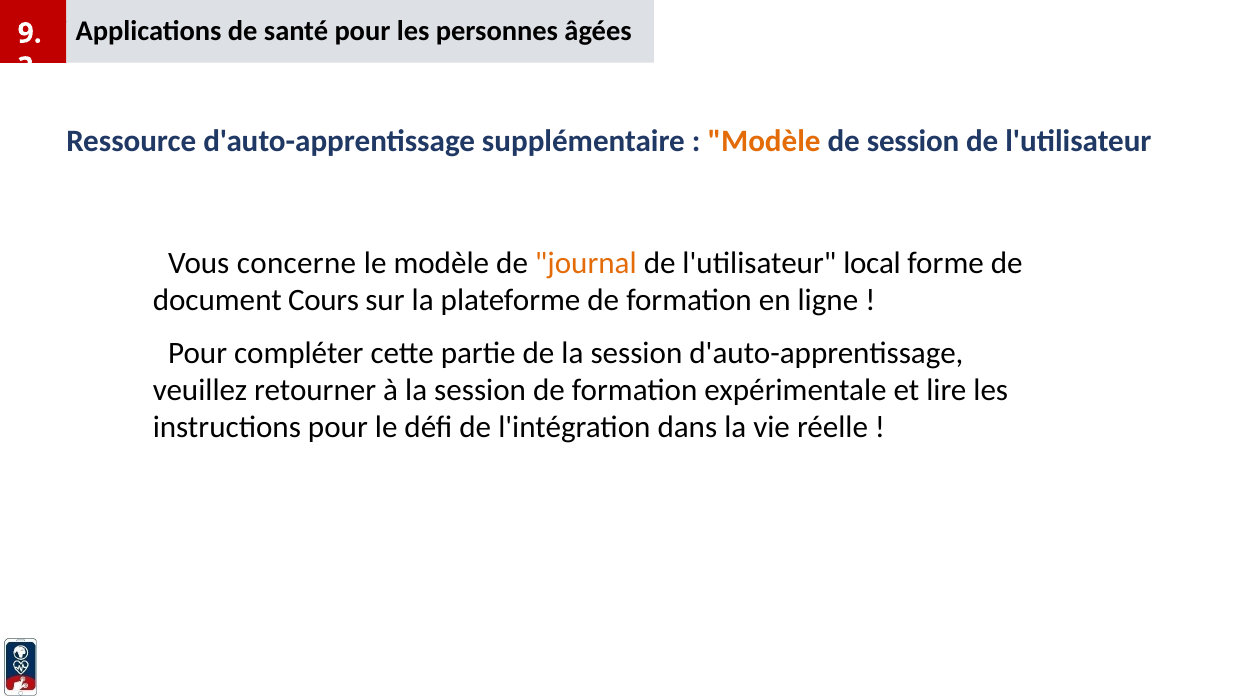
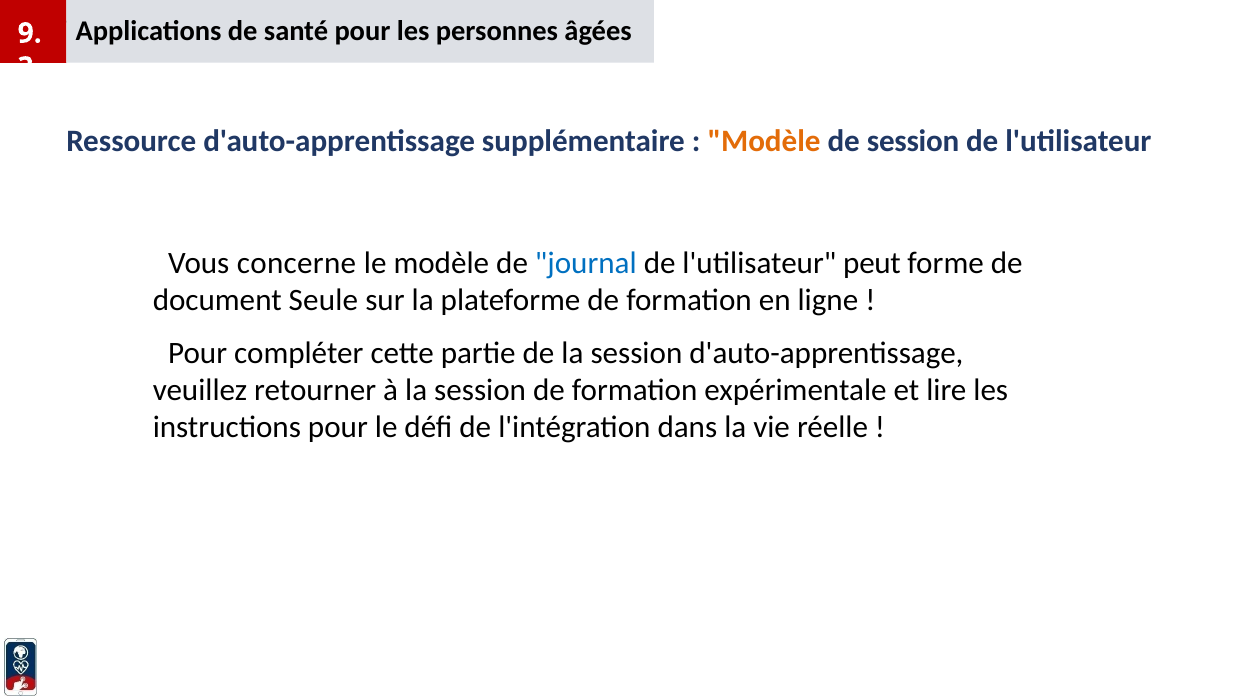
journal colour: orange -> blue
local: local -> peut
Cours: Cours -> Seule
